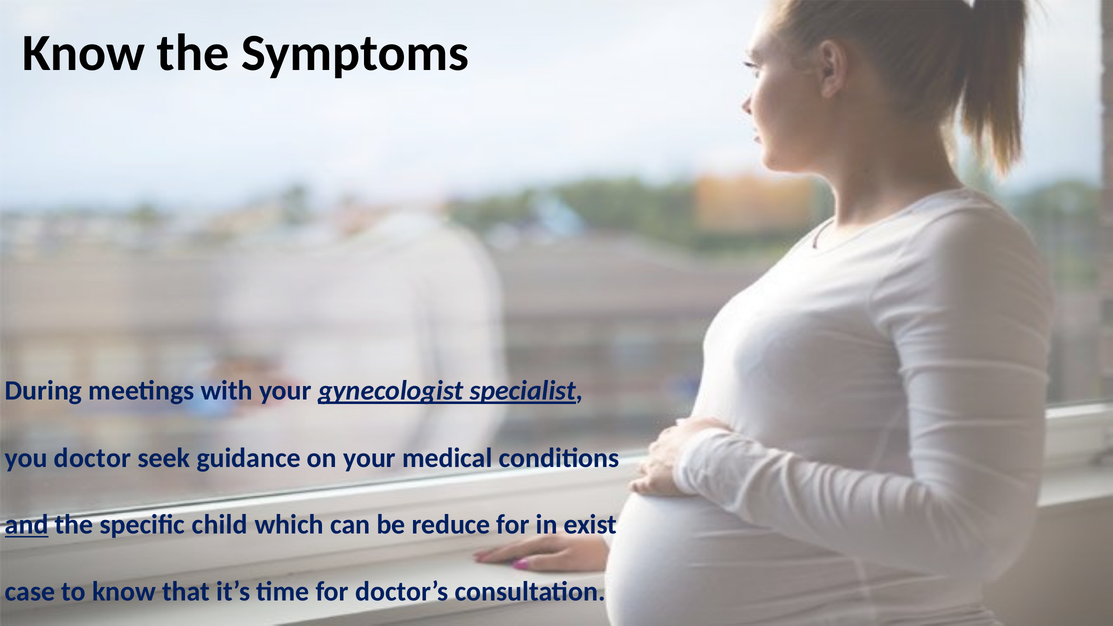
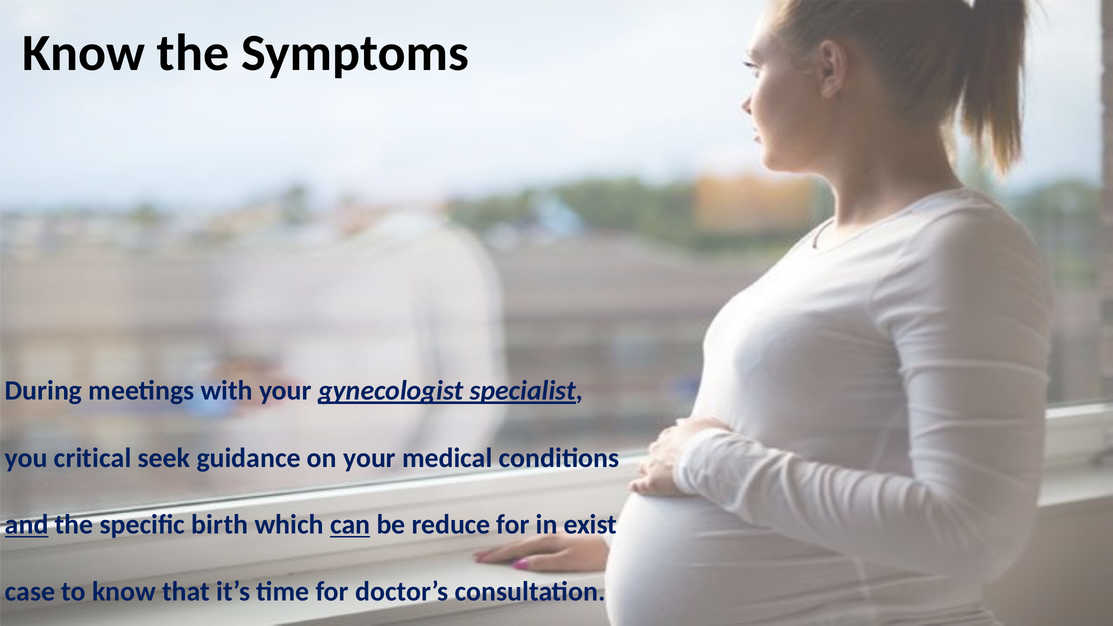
doctor: doctor -> critical
child: child -> birth
can underline: none -> present
